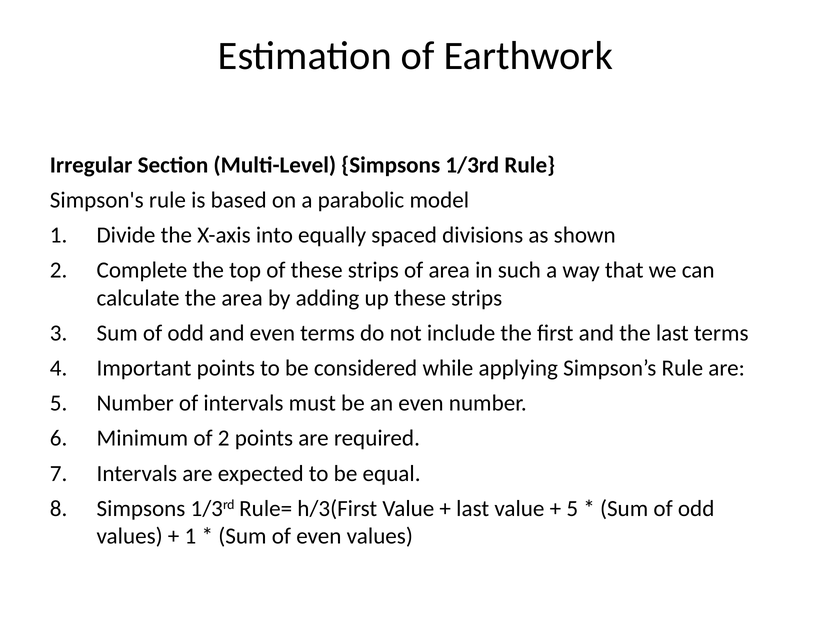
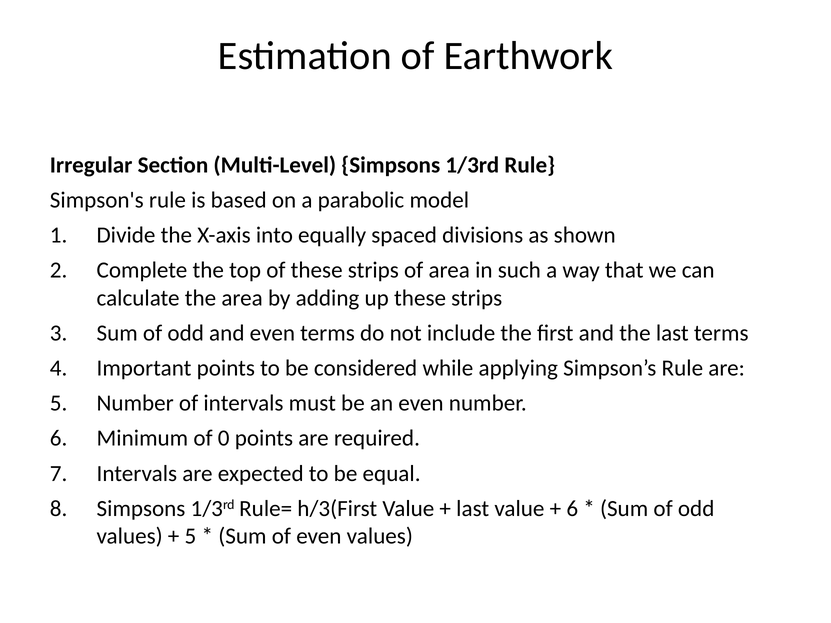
of 2: 2 -> 0
5 at (572, 509): 5 -> 6
1 at (190, 536): 1 -> 5
